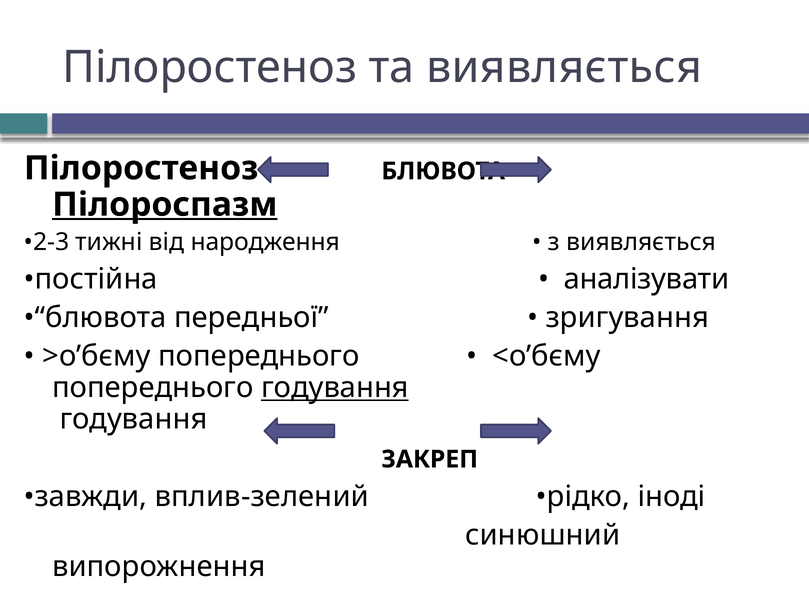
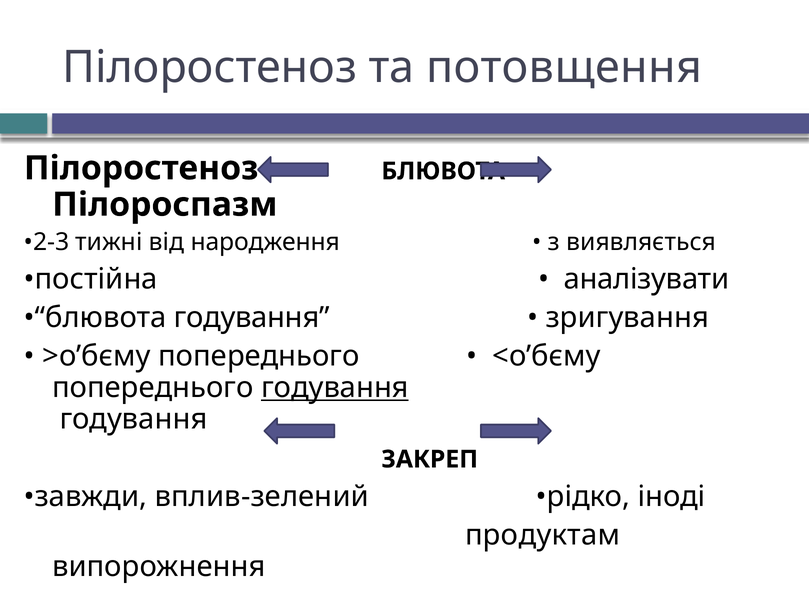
та виявляється: виявляється -> потовщення
Пілороспазм underline: present -> none
•“блювота передньої: передньої -> годування
синюшний: синюшний -> продуктам
